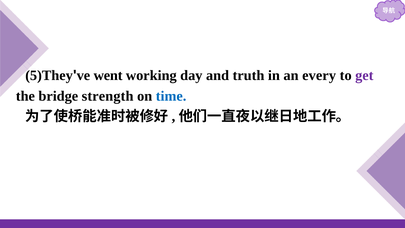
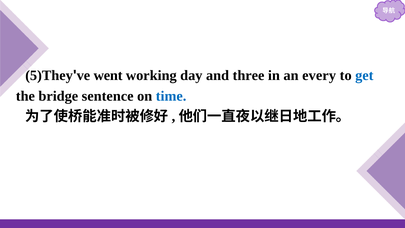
truth: truth -> three
get colour: purple -> blue
strength: strength -> sentence
